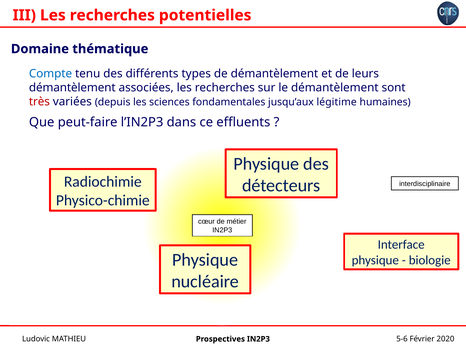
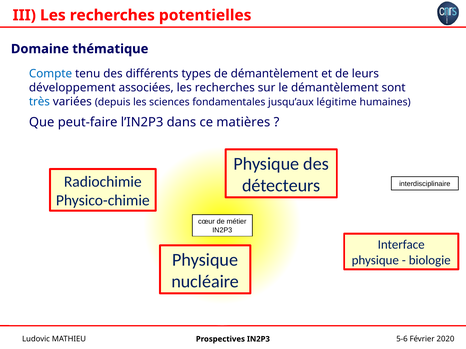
démantèlement at (72, 88): démantèlement -> développement
très colour: red -> blue
effluents: effluents -> matières
